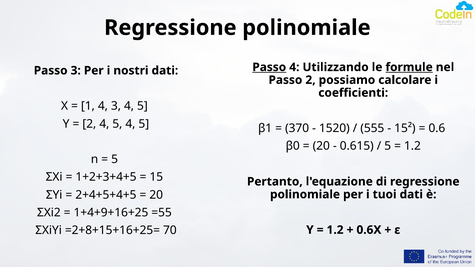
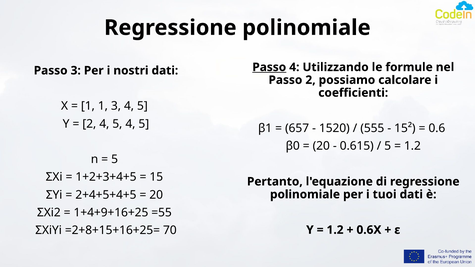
formule underline: present -> none
1 4: 4 -> 1
370: 370 -> 657
